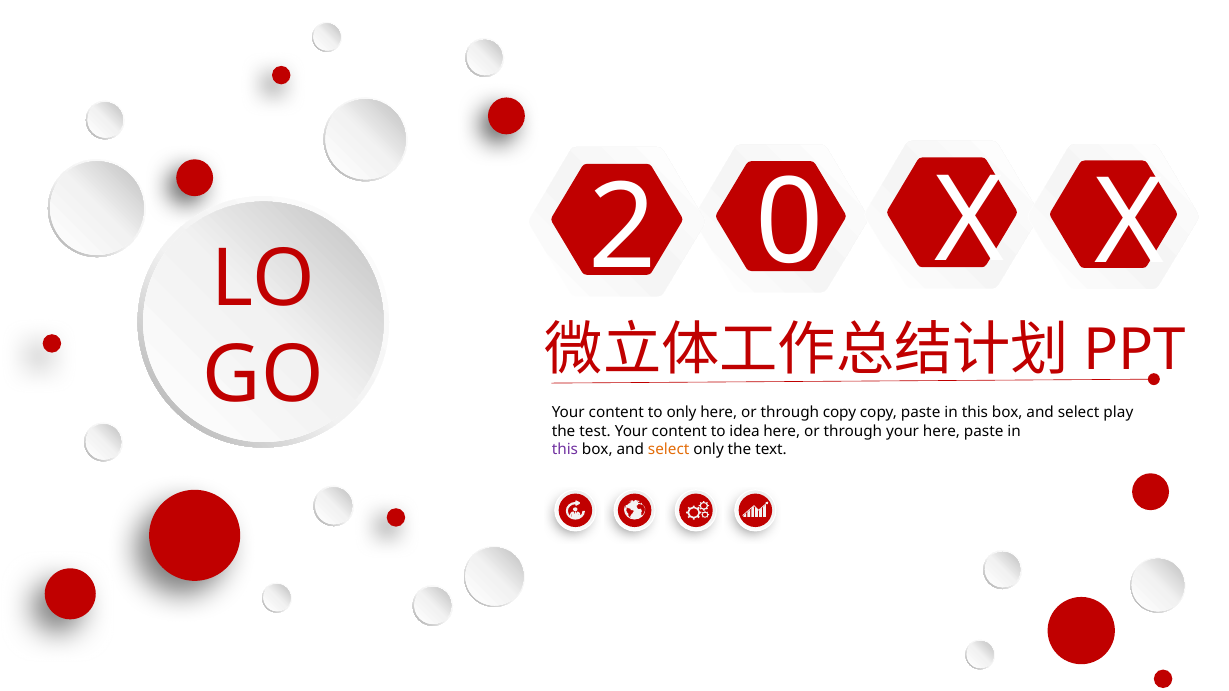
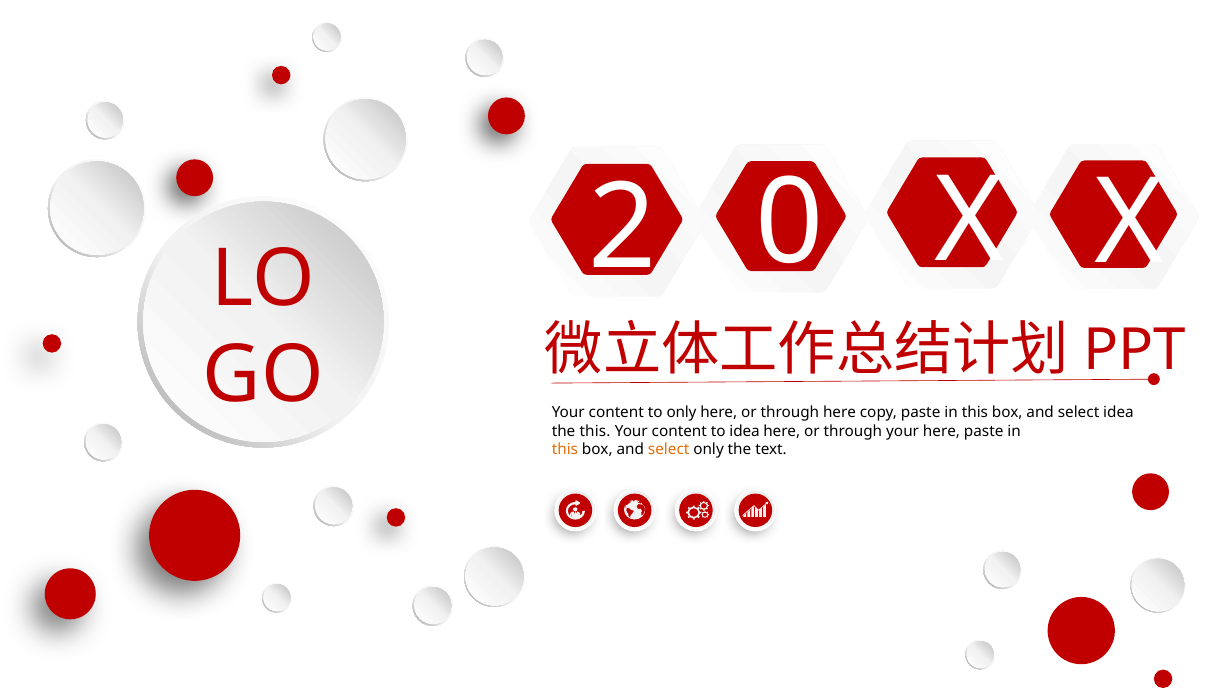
through copy: copy -> here
select play: play -> idea
the test: test -> this
this at (565, 450) colour: purple -> orange
